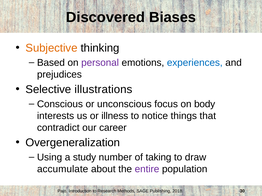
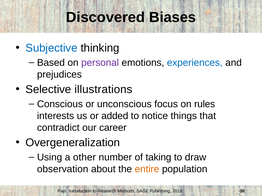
Subjective colour: orange -> blue
body: body -> rules
illness: illness -> added
study: study -> other
accumulate: accumulate -> observation
entire colour: purple -> orange
